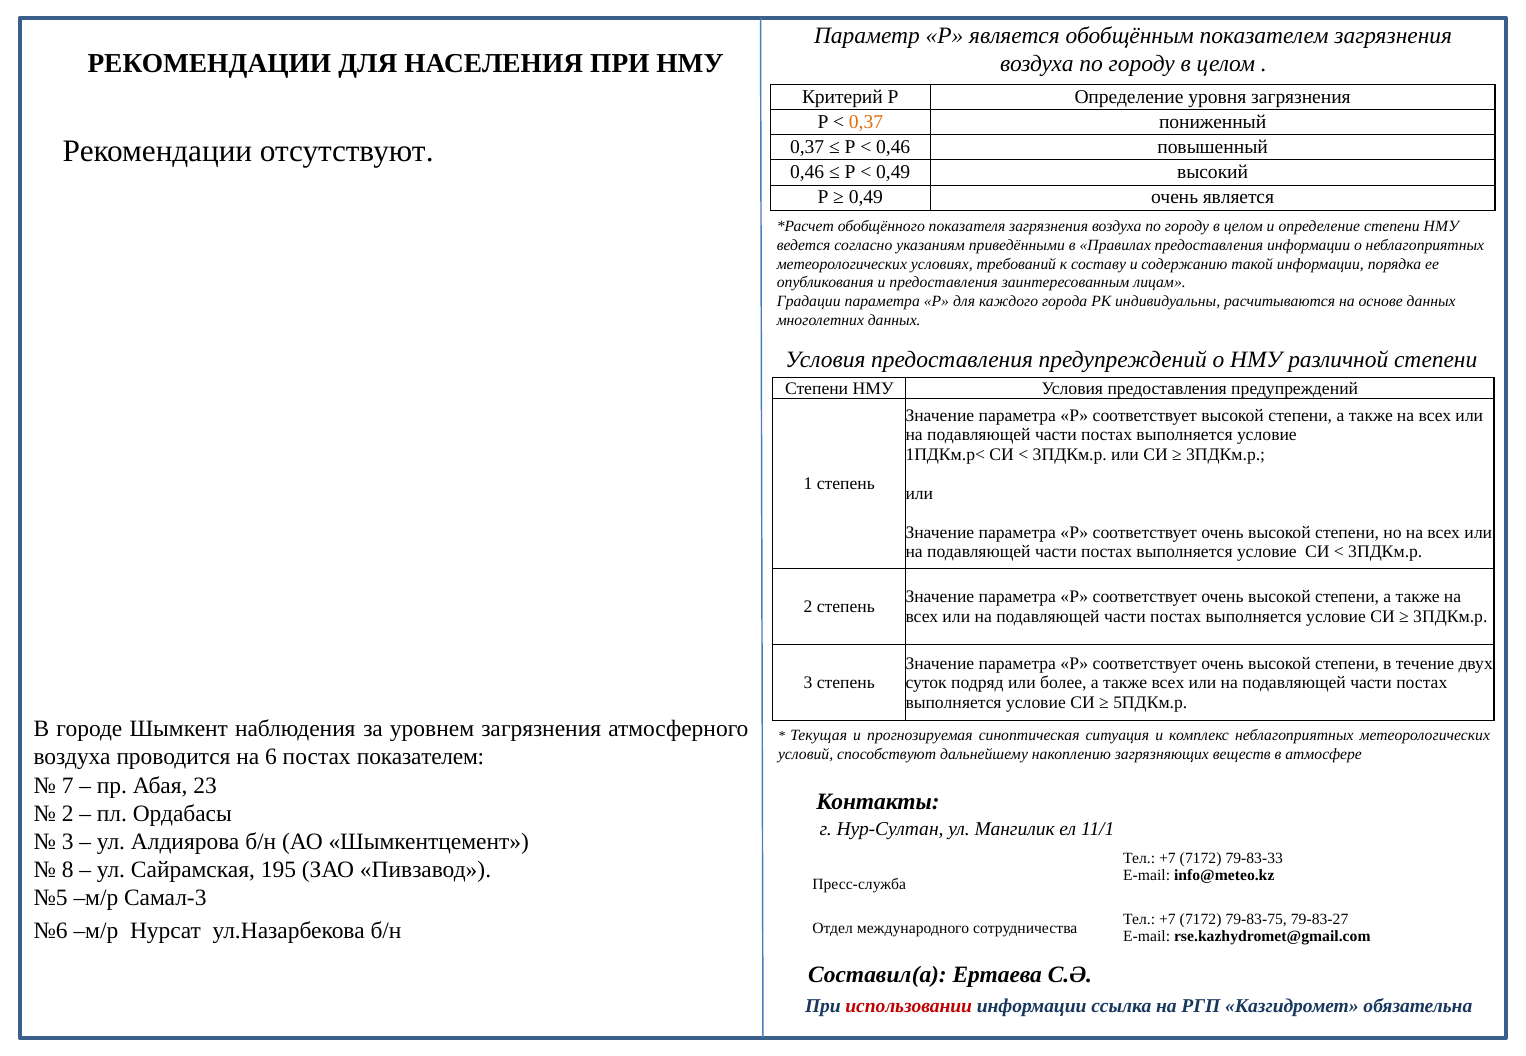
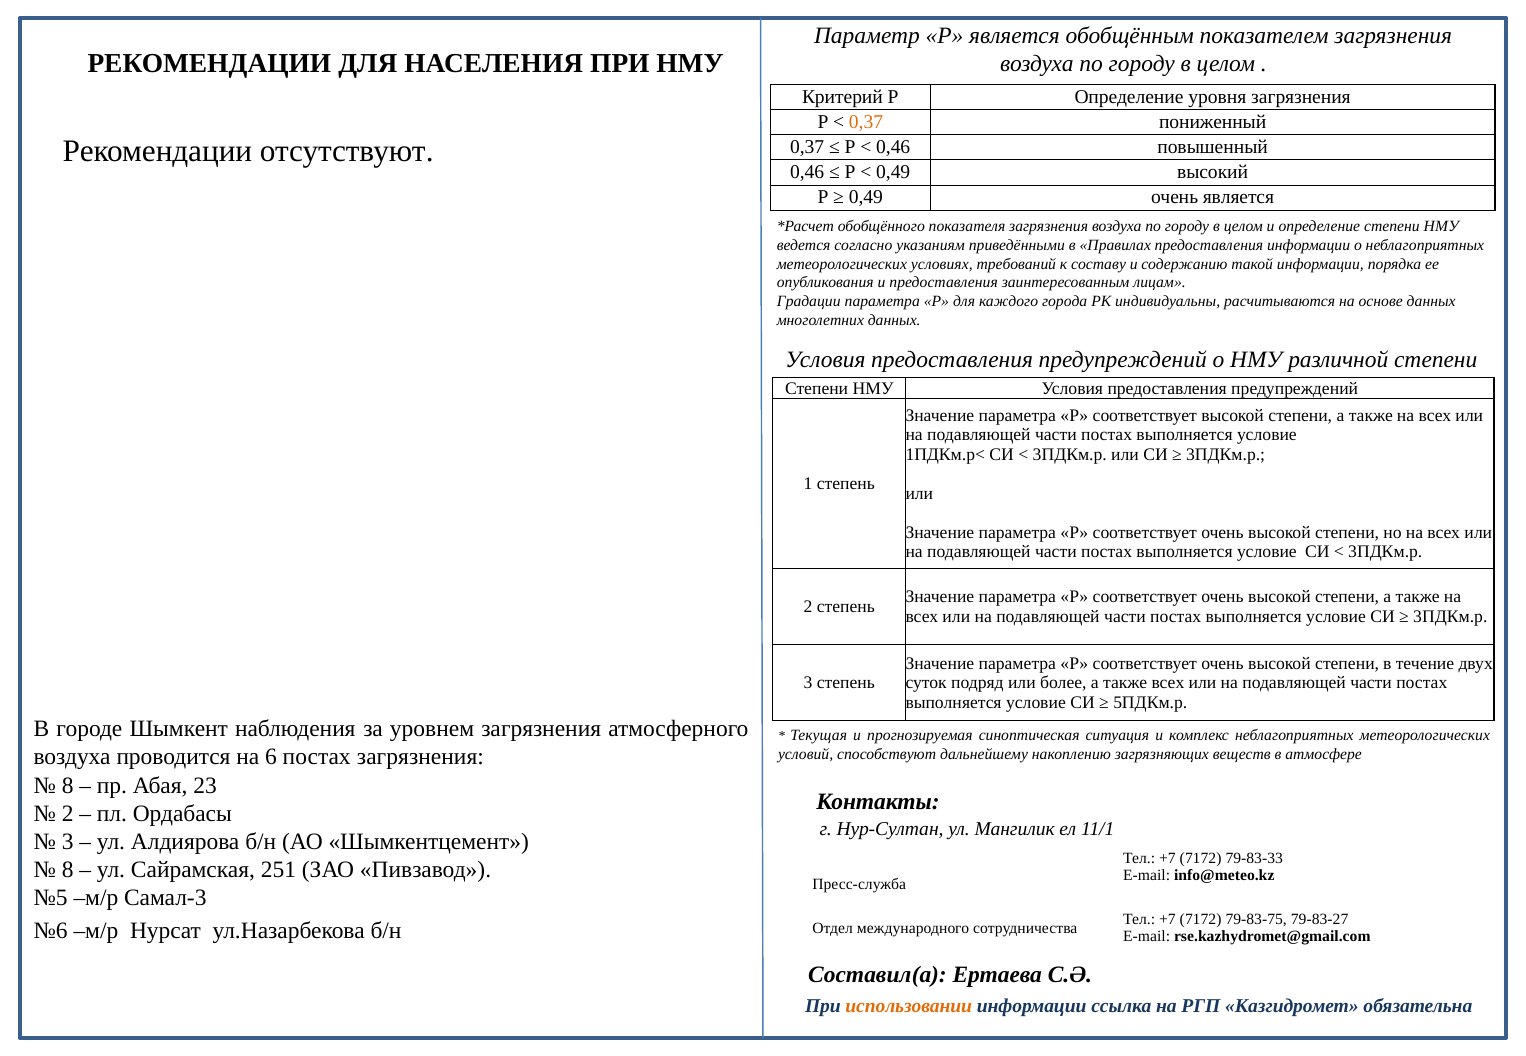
постах показателем: показателем -> загрязнения
7 at (68, 786): 7 -> 8
195: 195 -> 251
использовании colour: red -> orange
